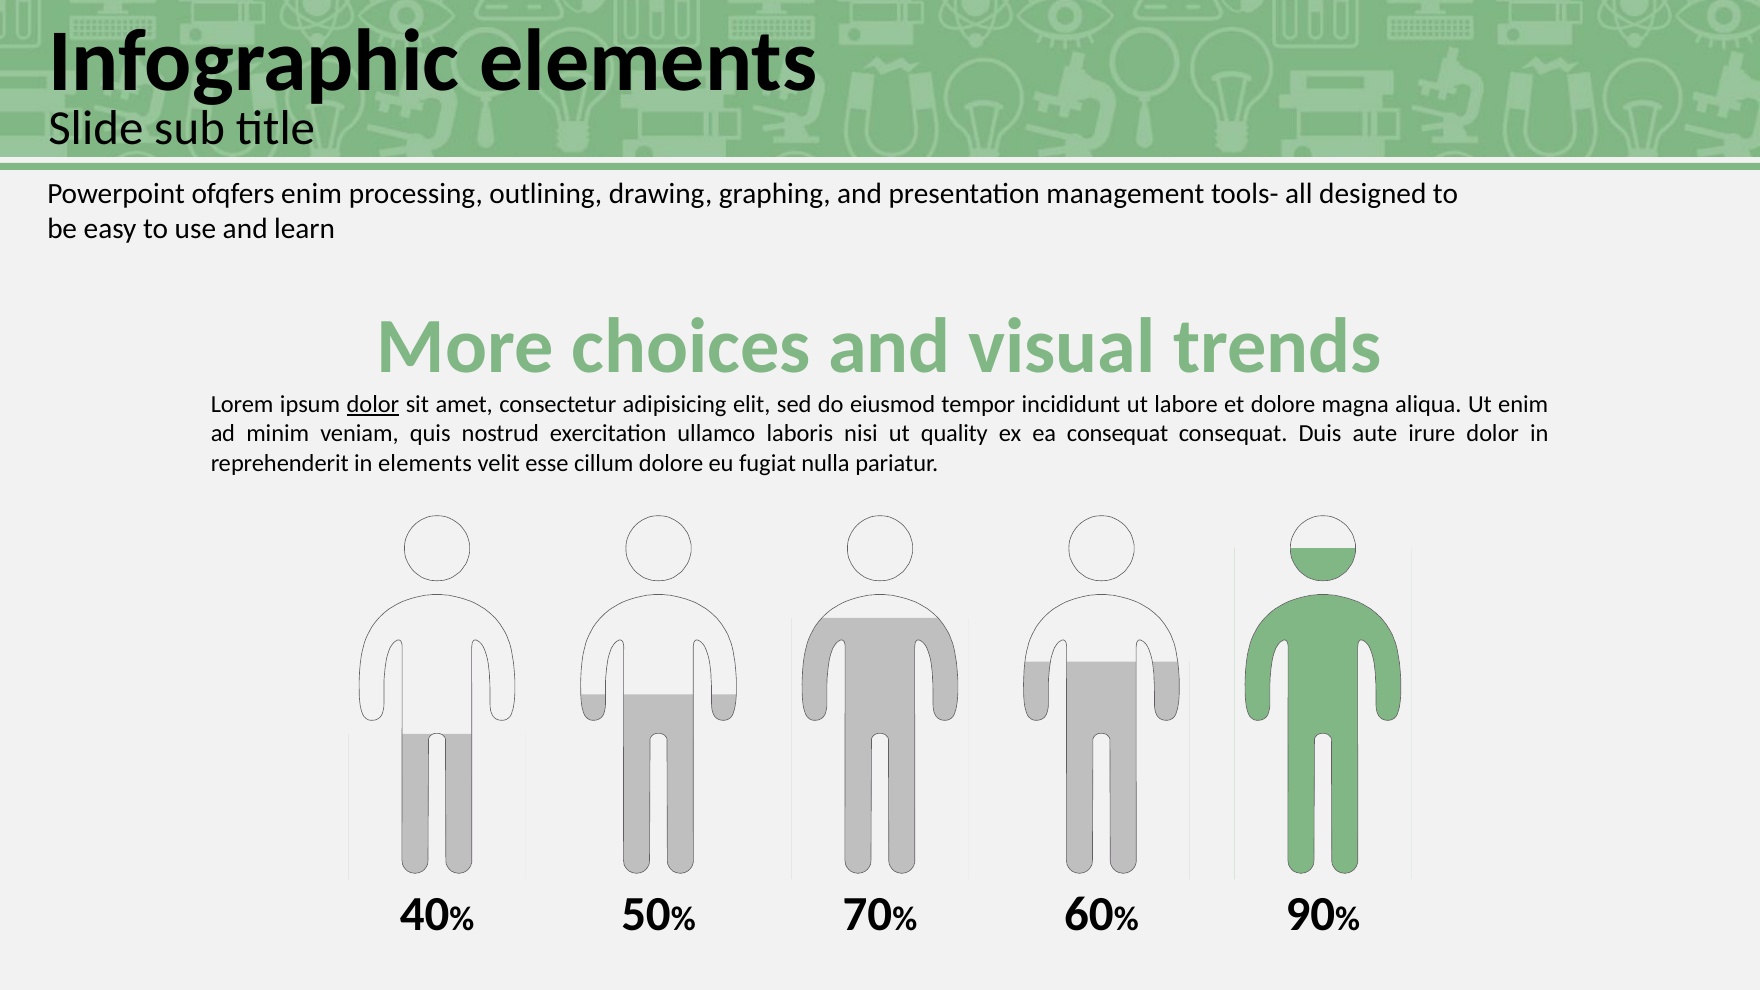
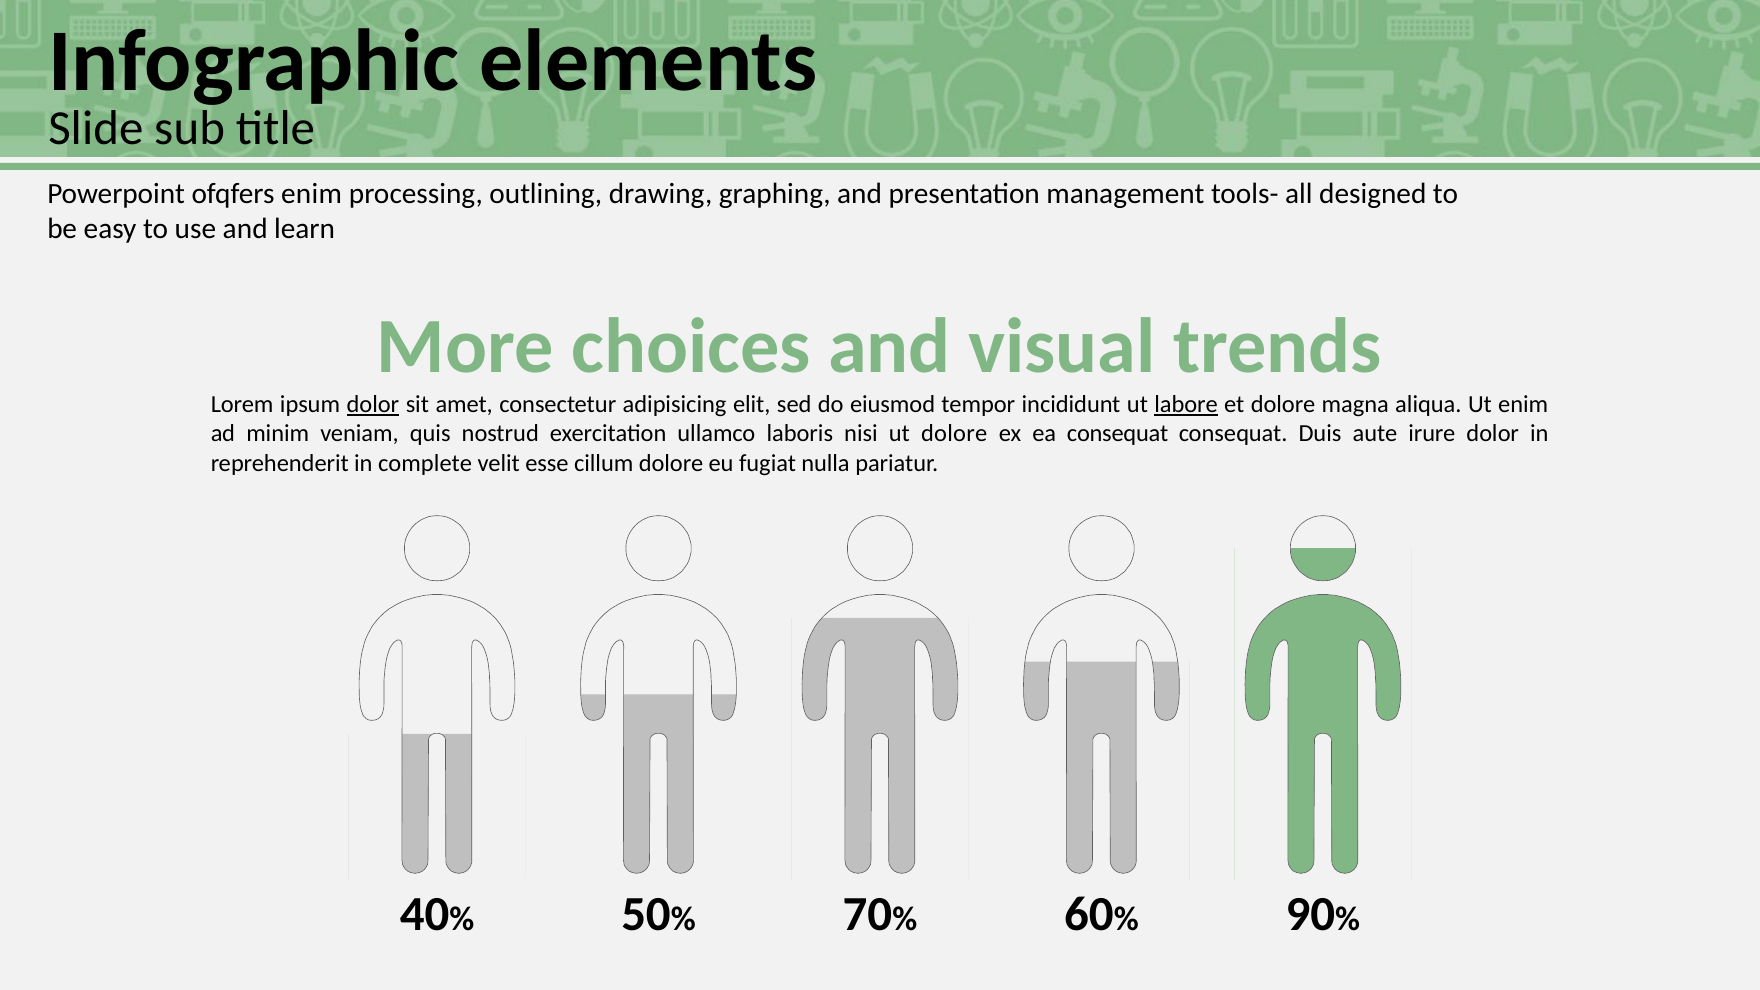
labore underline: none -> present
ut quality: quality -> dolore
in elements: elements -> complete
